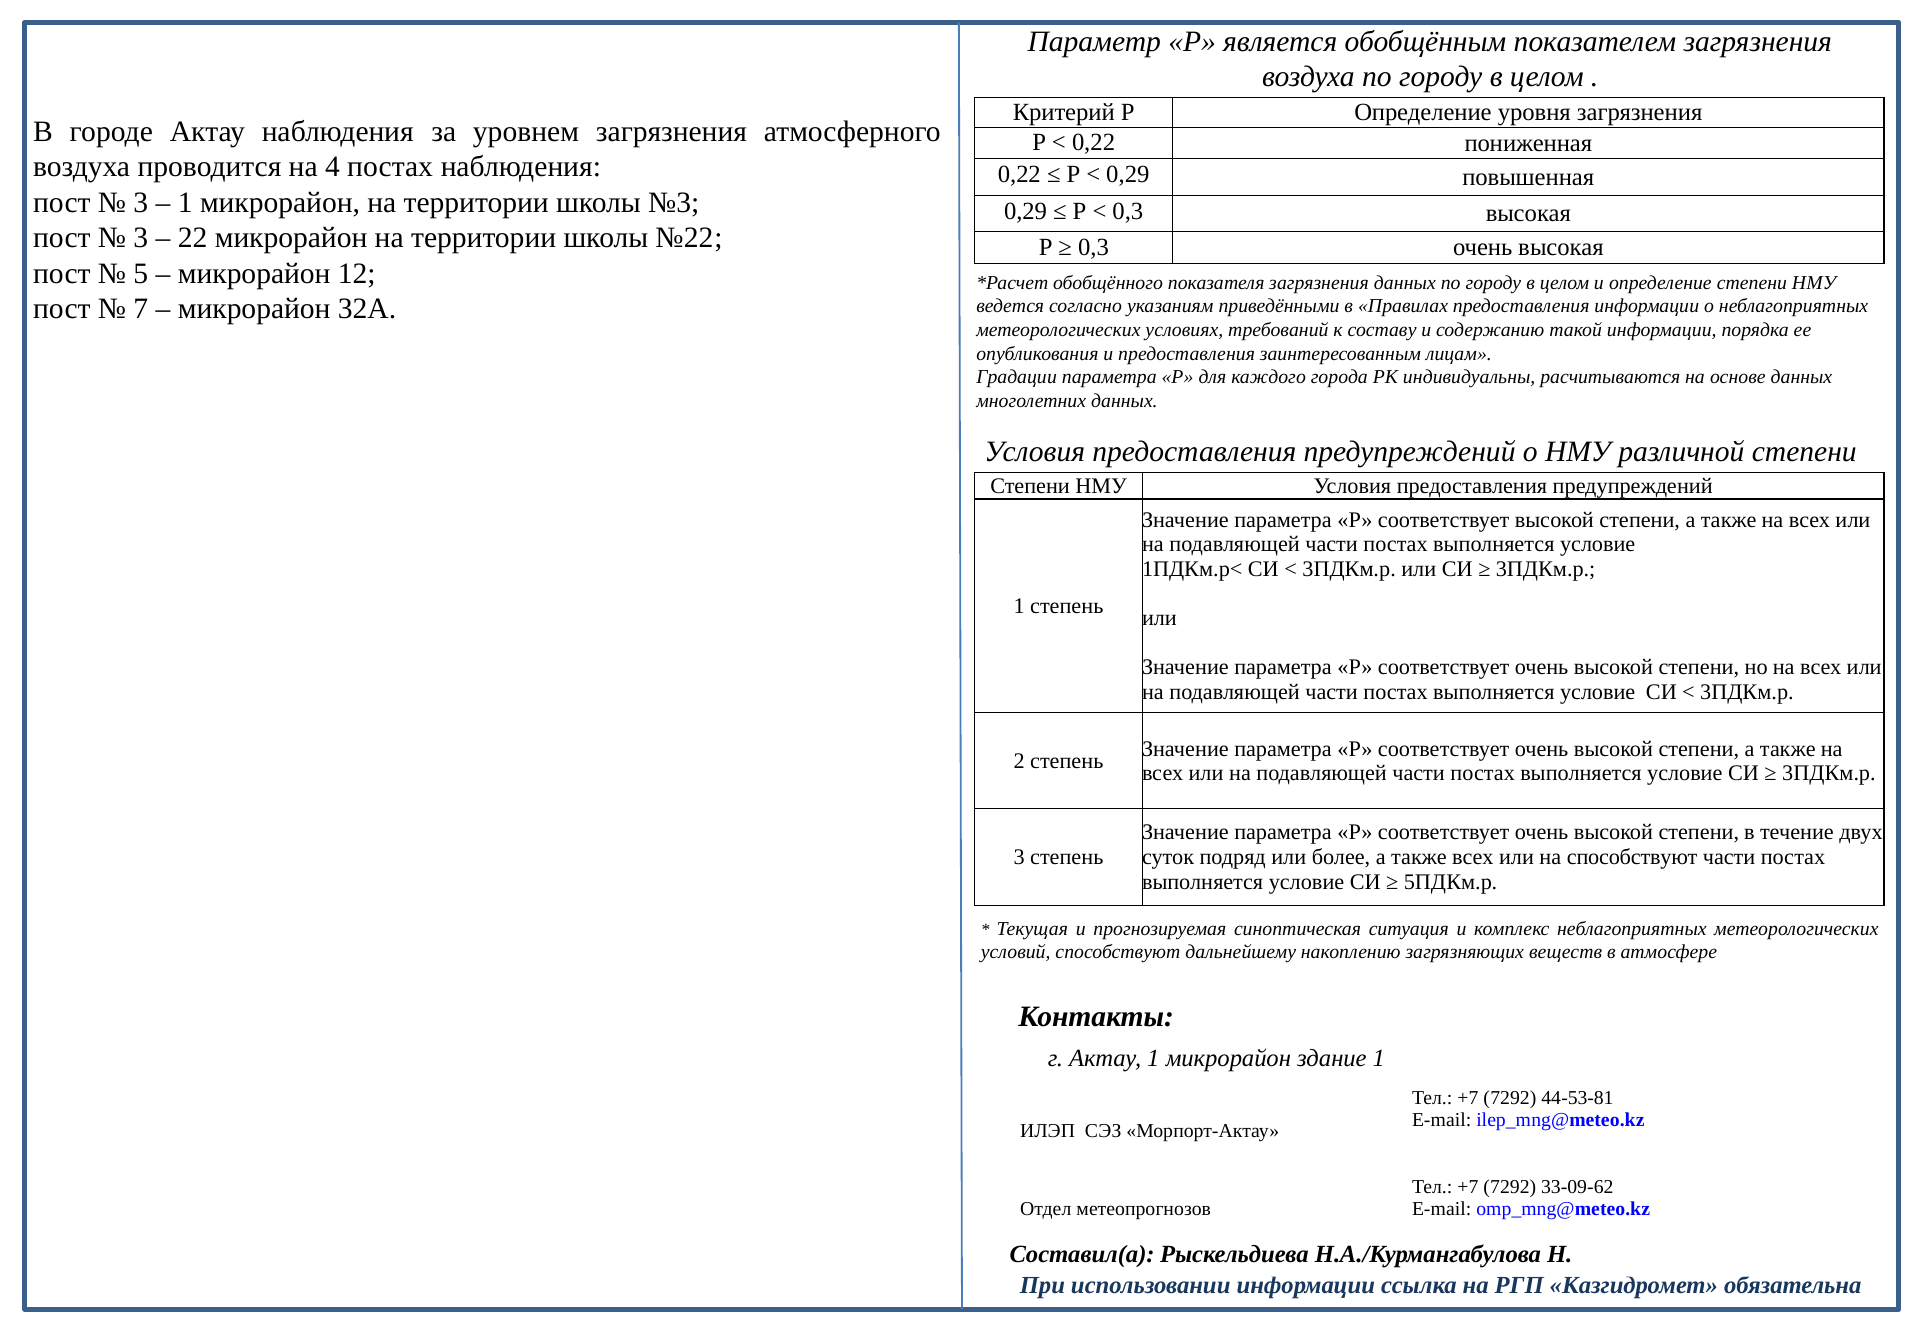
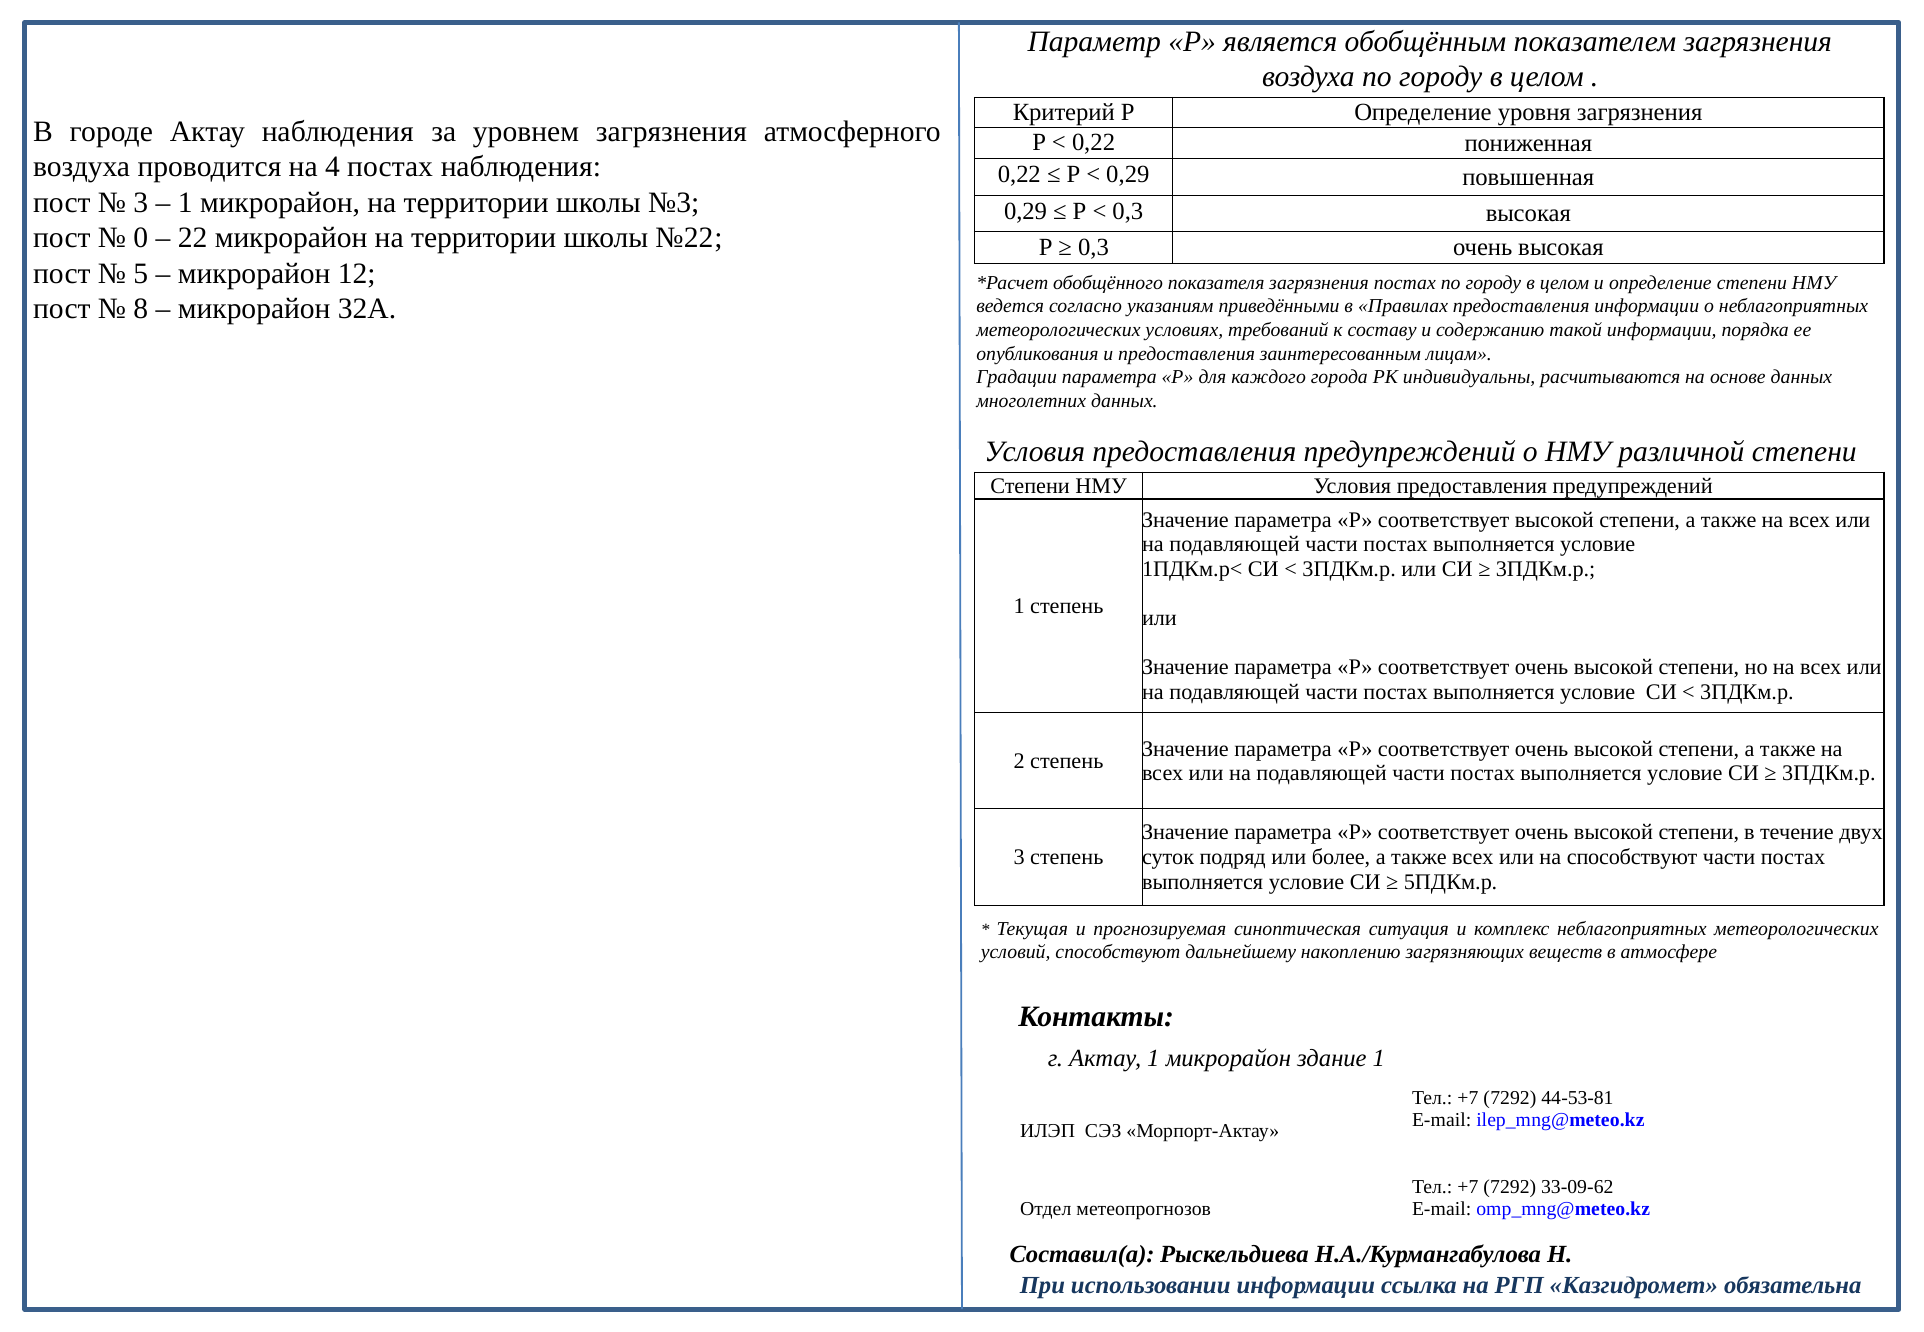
3 at (141, 238): 3 -> 0
загрязнения данных: данных -> постах
7: 7 -> 8
